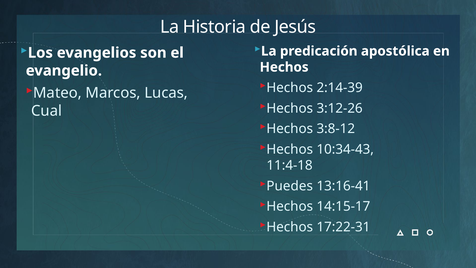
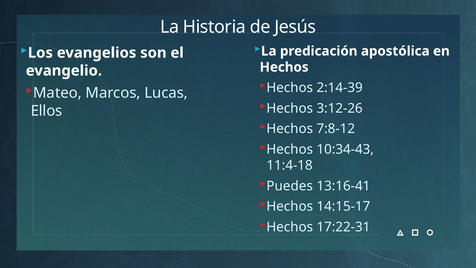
Cual: Cual -> Ellos
3:8-12: 3:8-12 -> 7:8-12
